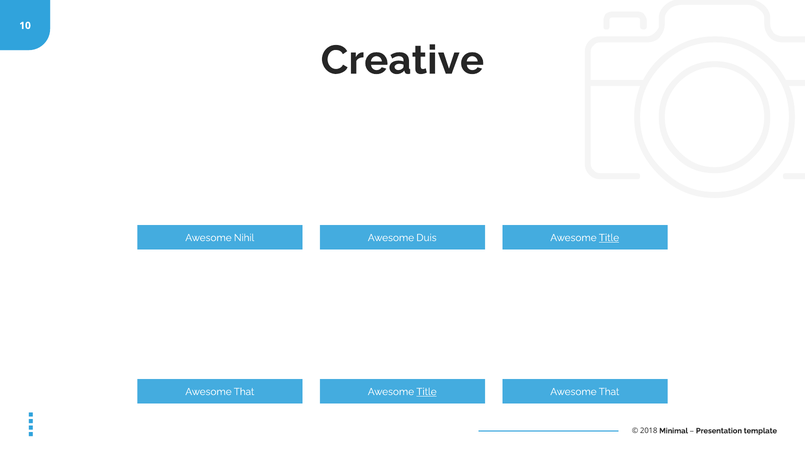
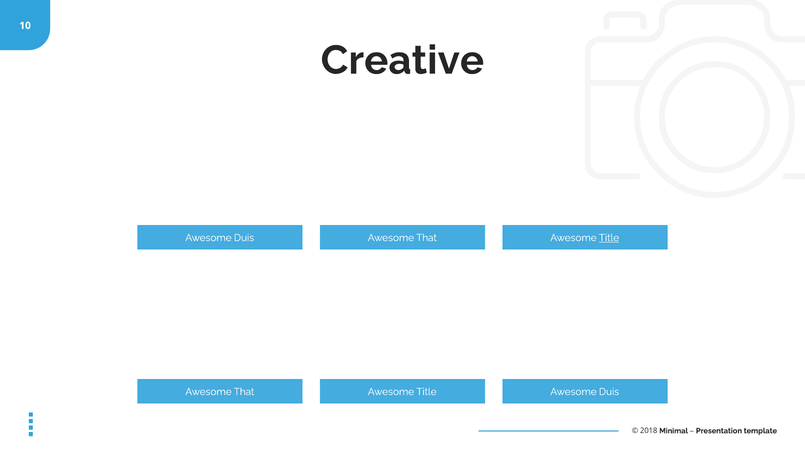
Nihil at (244, 238): Nihil -> Duis
Duis at (426, 238): Duis -> That
Title at (426, 392) underline: present -> none
That at (609, 392): That -> Duis
